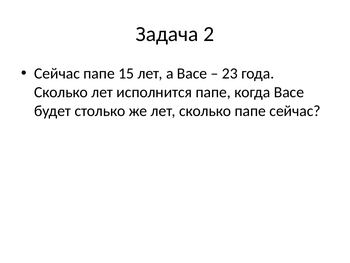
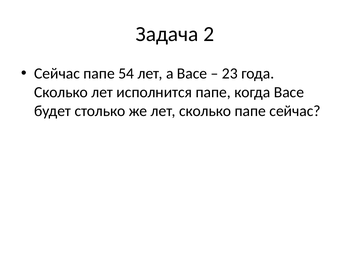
15: 15 -> 54
